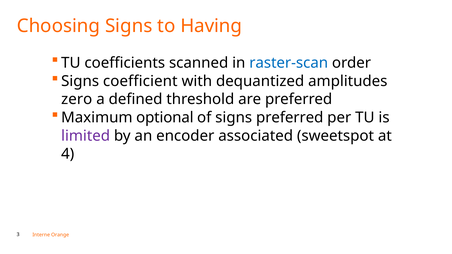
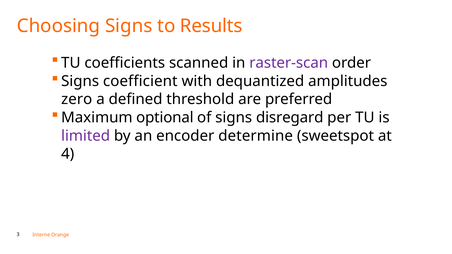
Having: Having -> Results
raster-scan colour: blue -> purple
signs preferred: preferred -> disregard
associated: associated -> determine
